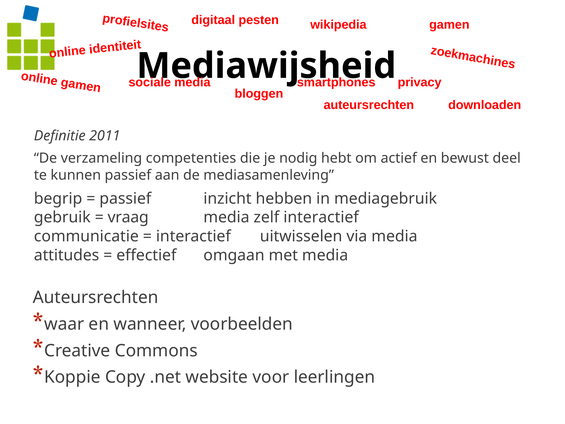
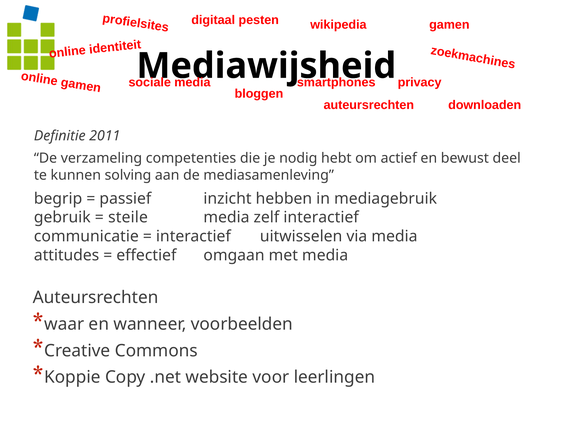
kunnen passief: passief -> solving
vraag: vraag -> steile
